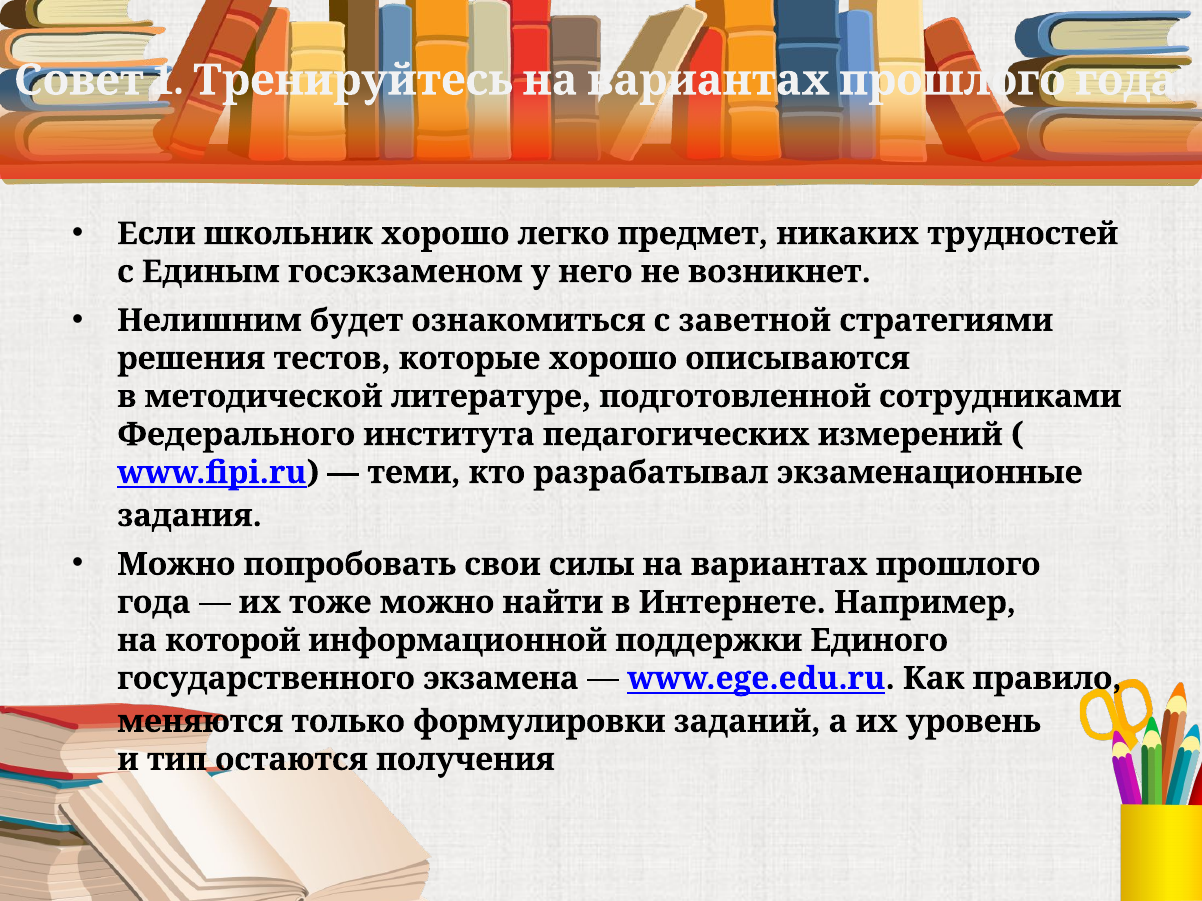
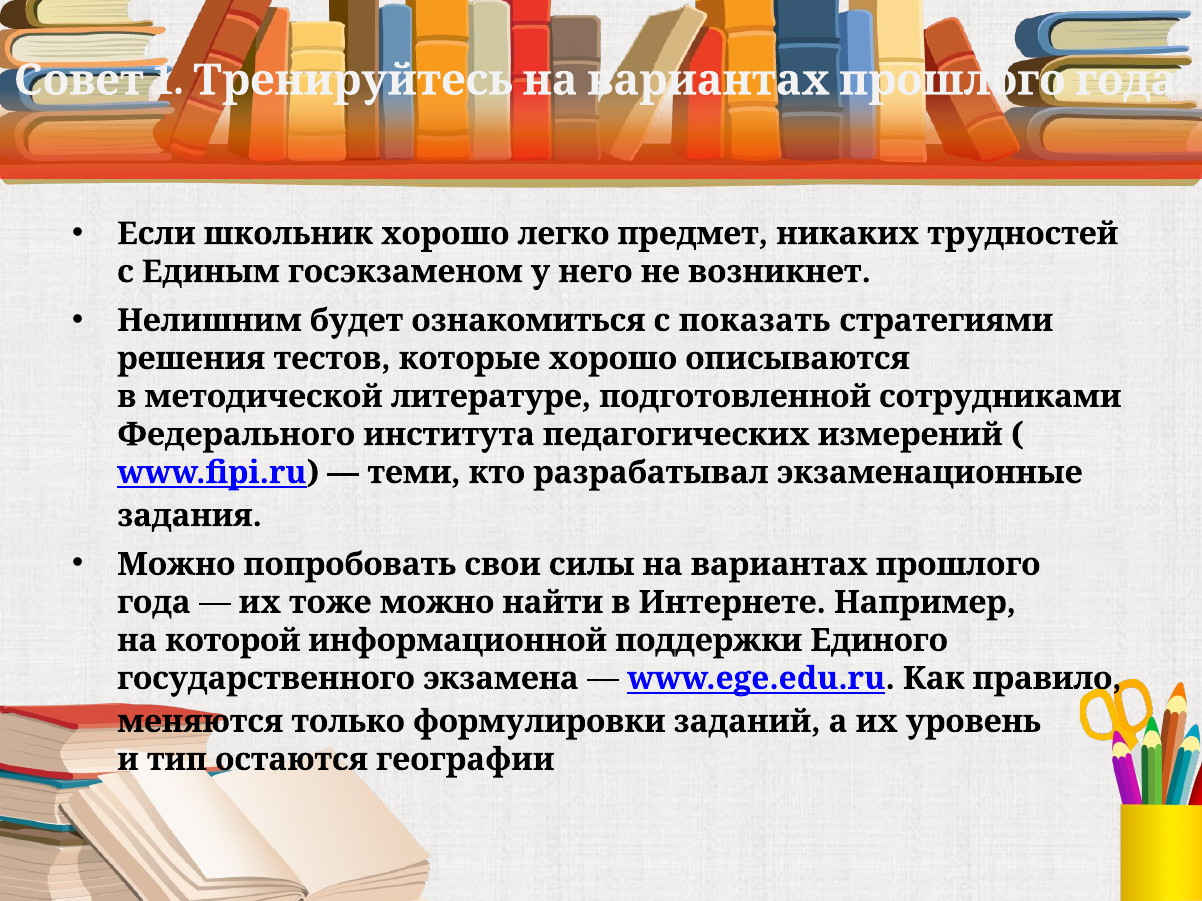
заветной: заветной -> показать
получения: получения -> географии
